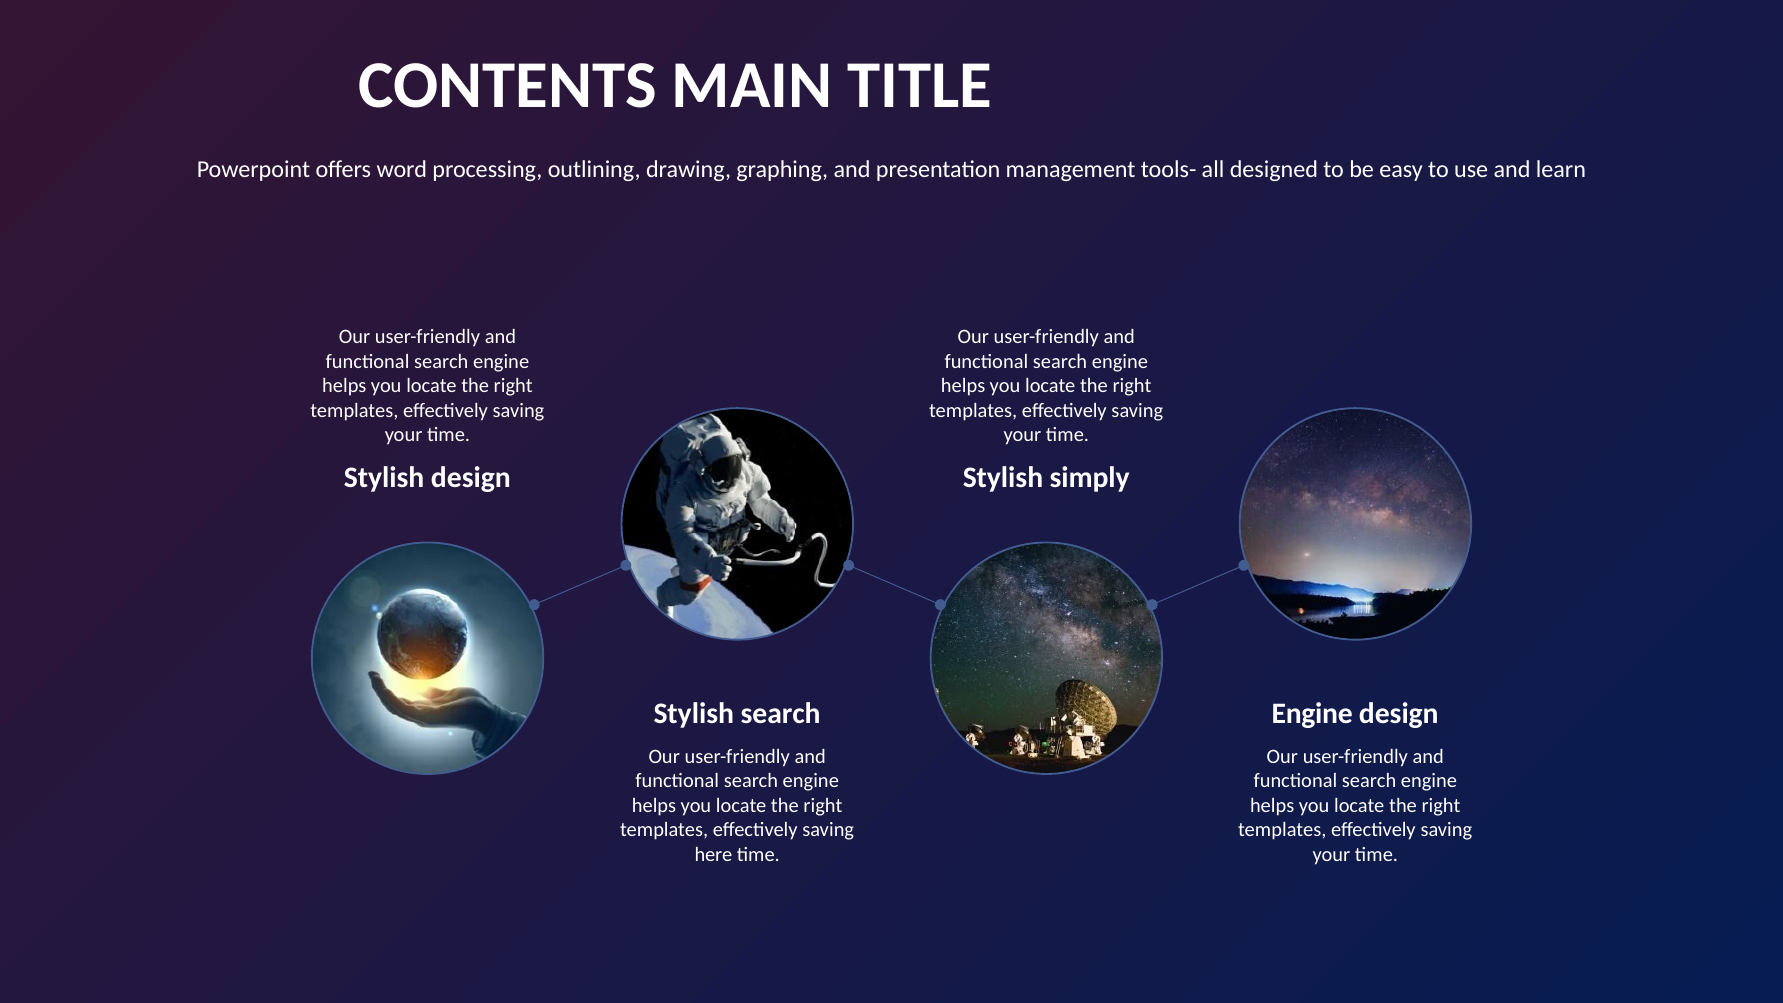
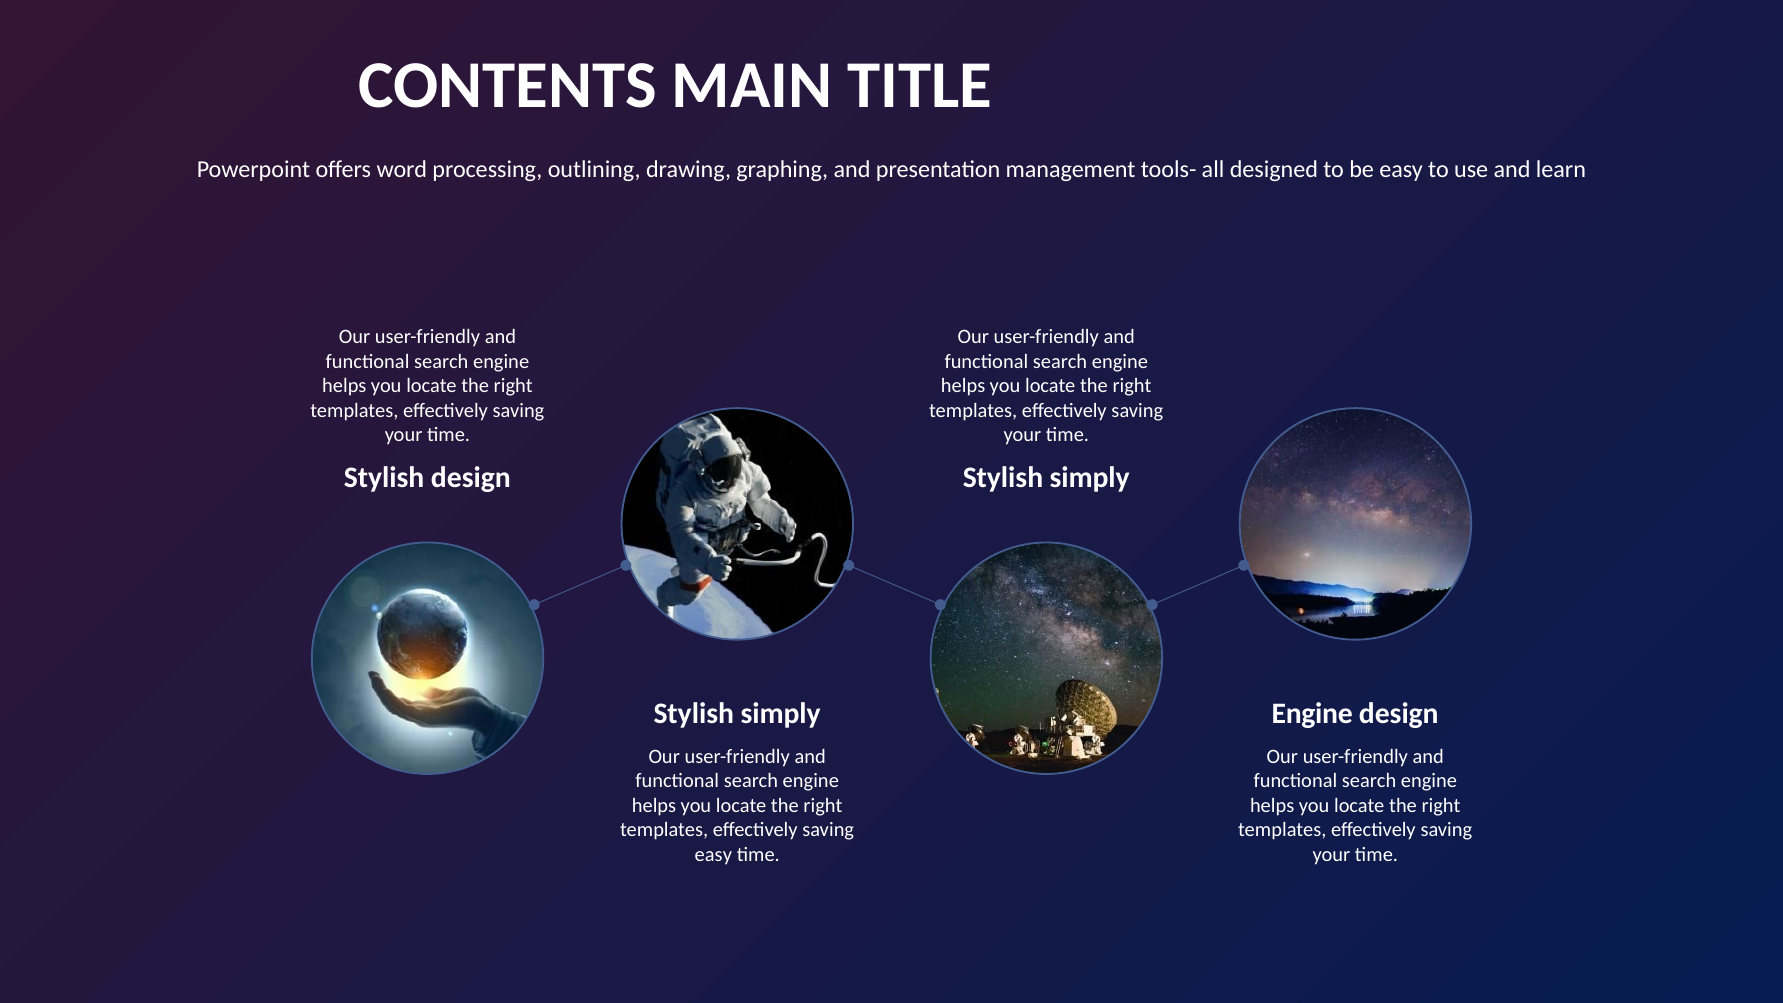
search at (781, 713): search -> simply
here at (713, 854): here -> easy
